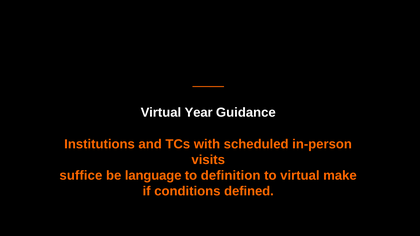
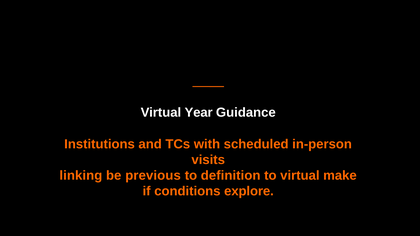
suffice: suffice -> linking
language: language -> previous
defined: defined -> explore
